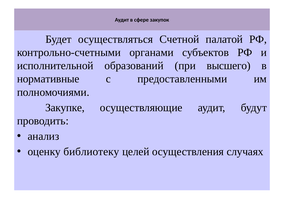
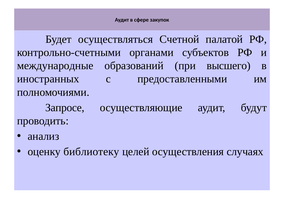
исполнительной: исполнительной -> международные
нормативные: нормативные -> иностранных
Закупке: Закупке -> Запросе
